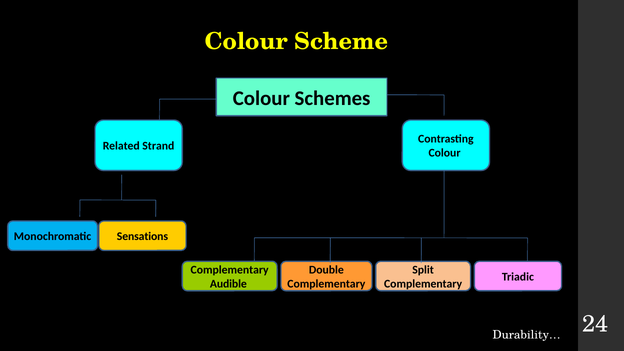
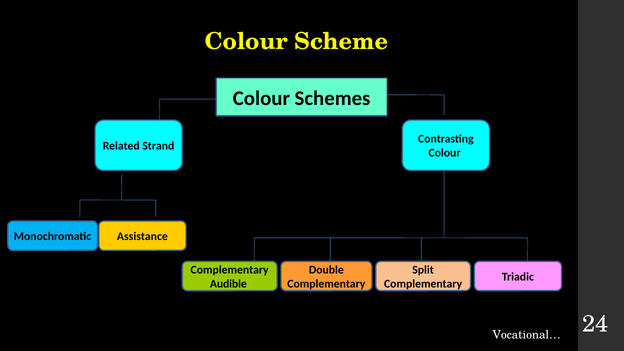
Sensations: Sensations -> Assistance
Durability…: Durability… -> Vocational…
